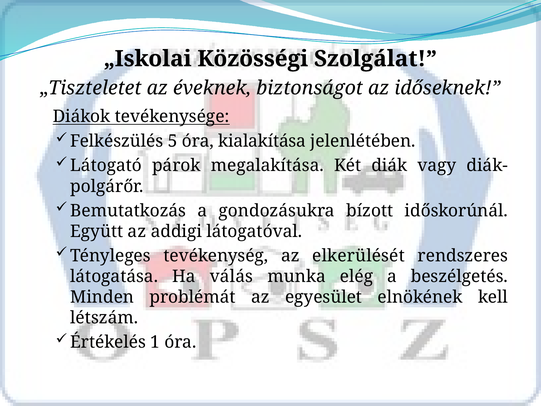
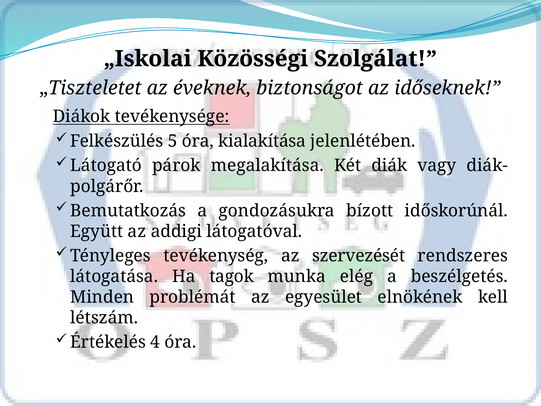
elkerülését: elkerülését -> szervezését
válás: válás -> tagok
1: 1 -> 4
